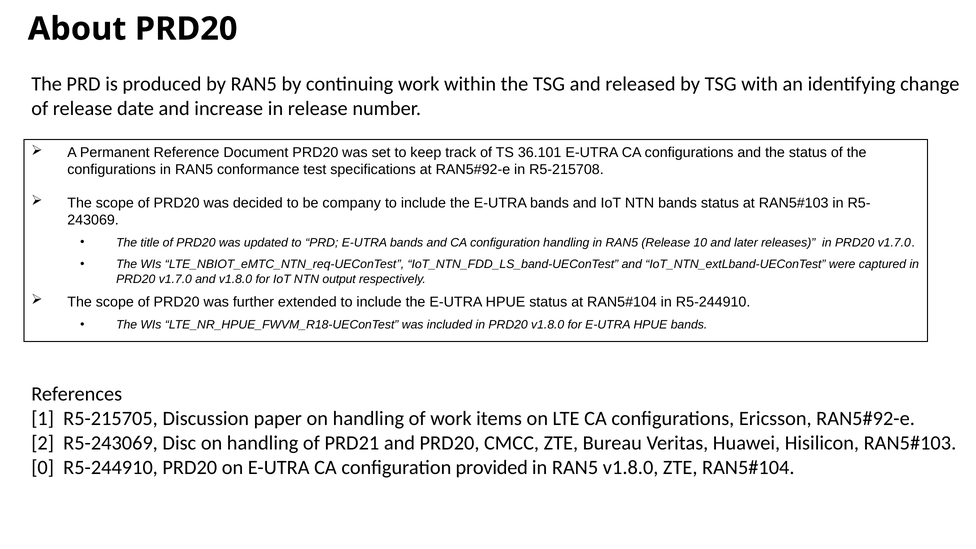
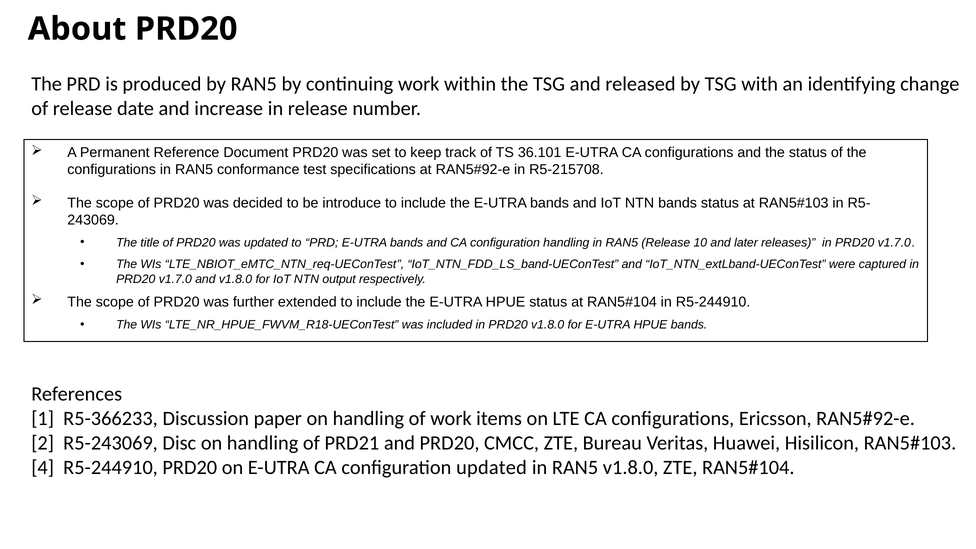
company: company -> introduce
R5-215705: R5-215705 -> R5-366233
0: 0 -> 4
configuration provided: provided -> updated
